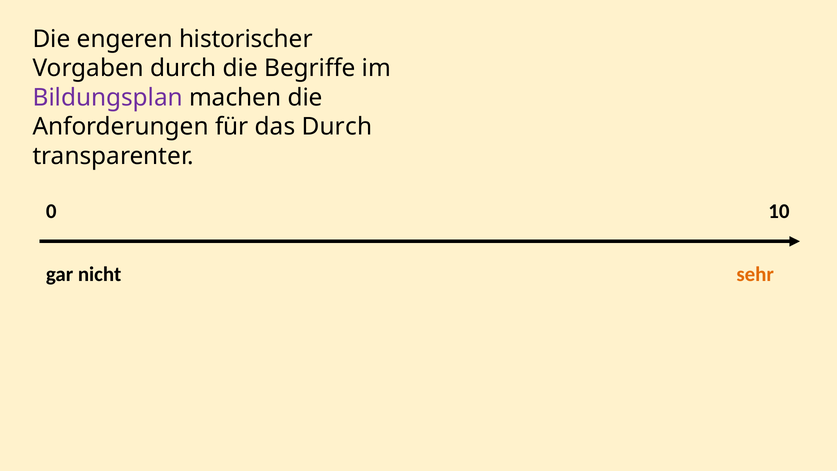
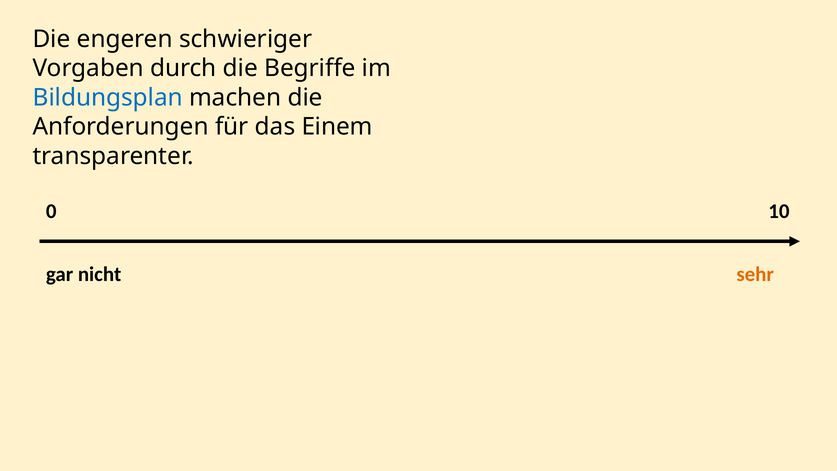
historischer: historischer -> schwieriger
Bildungsplan colour: purple -> blue
das Durch: Durch -> Einem
